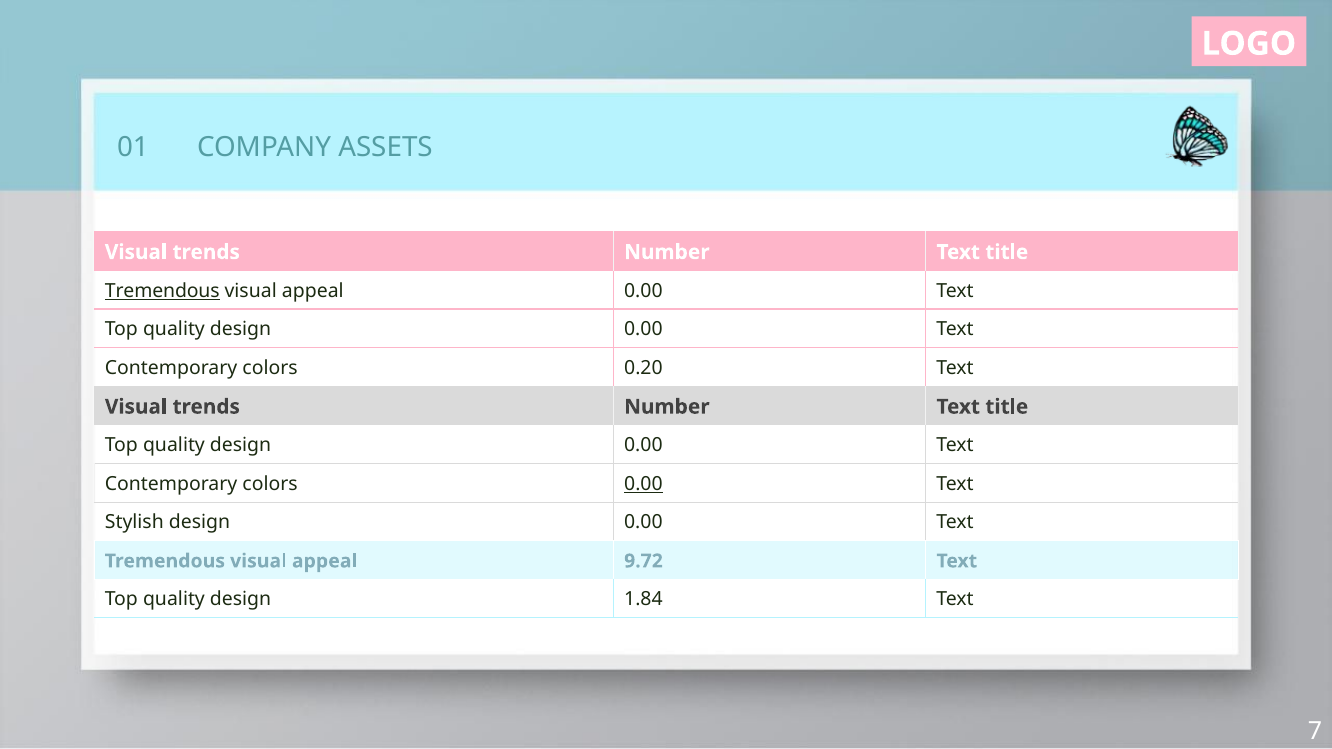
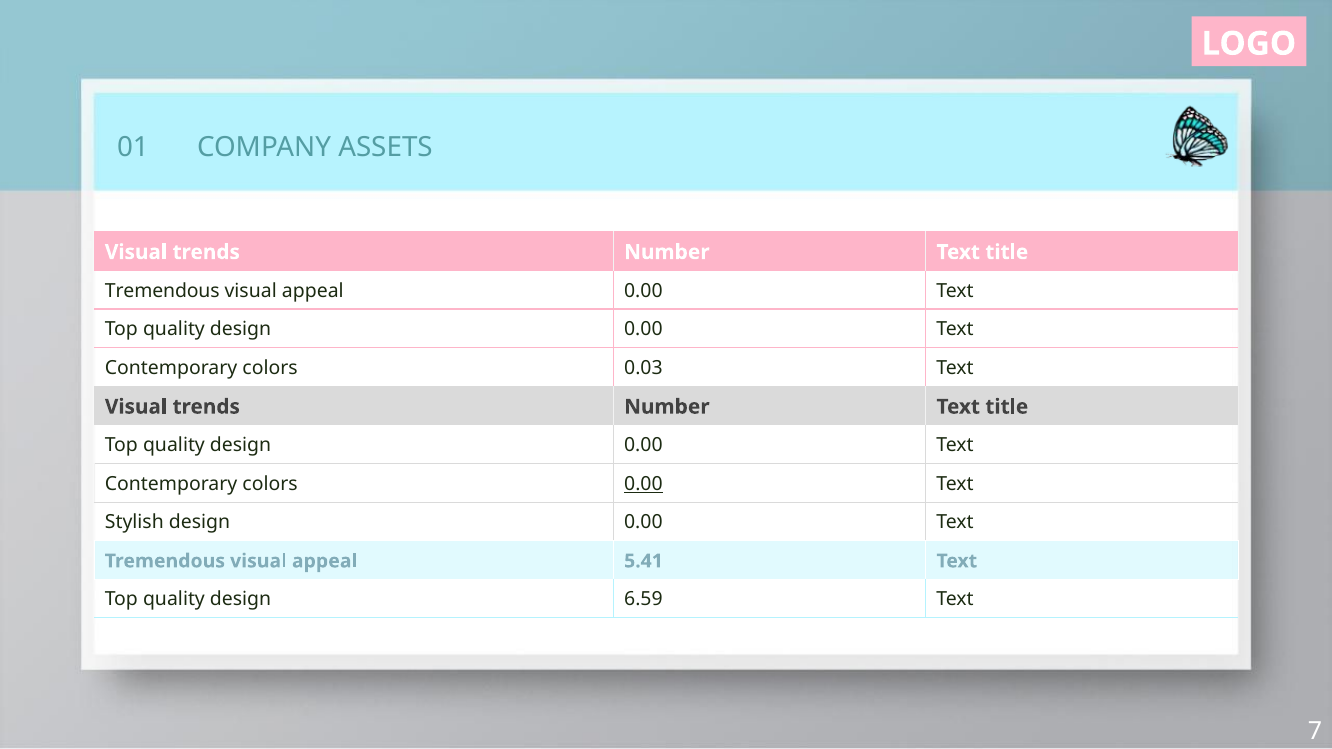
Tremendous at (162, 291) underline: present -> none
0.20: 0.20 -> 0.03
9.72: 9.72 -> 5.41
1.84: 1.84 -> 6.59
